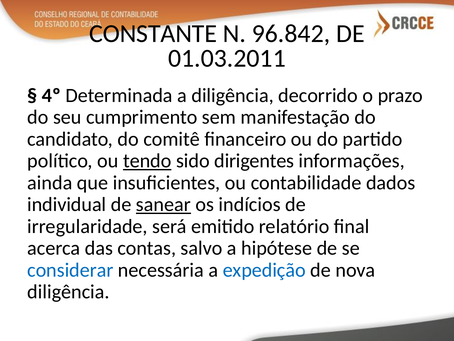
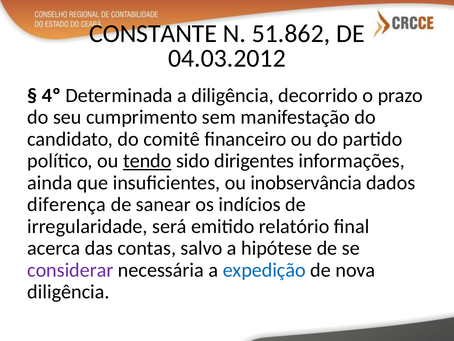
96.842: 96.842 -> 51.862
01.03.2011: 01.03.2011 -> 04.03.2012
contabilidade: contabilidade -> inobservância
individual: individual -> diferença
sanear underline: present -> none
considerar colour: blue -> purple
